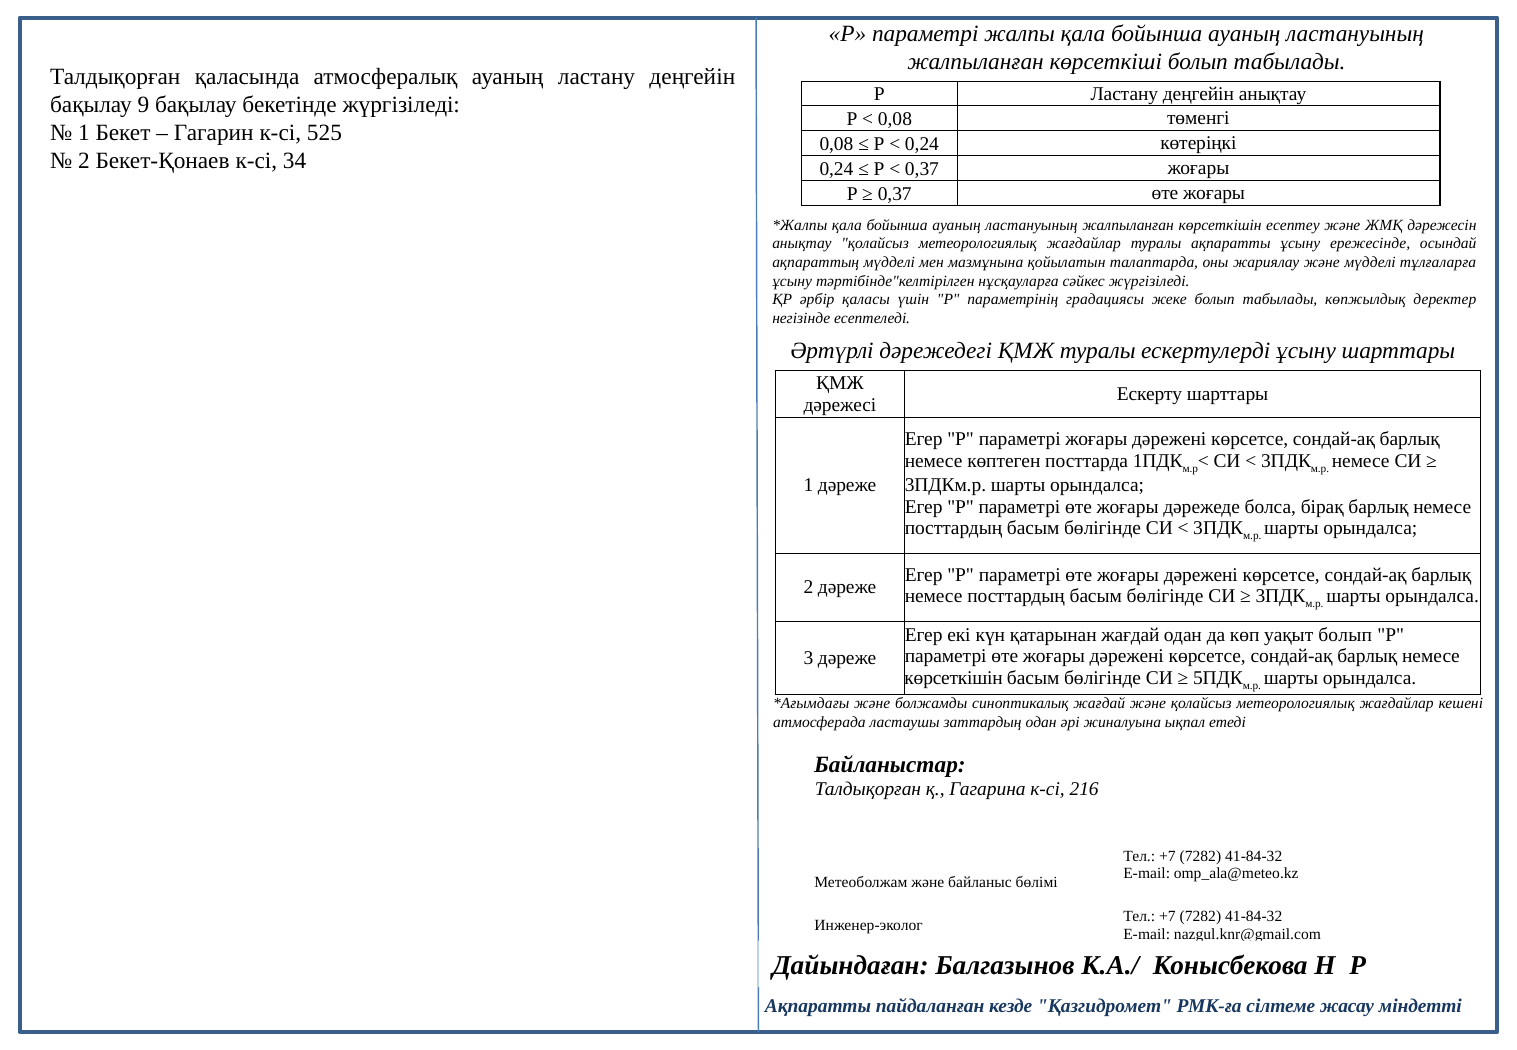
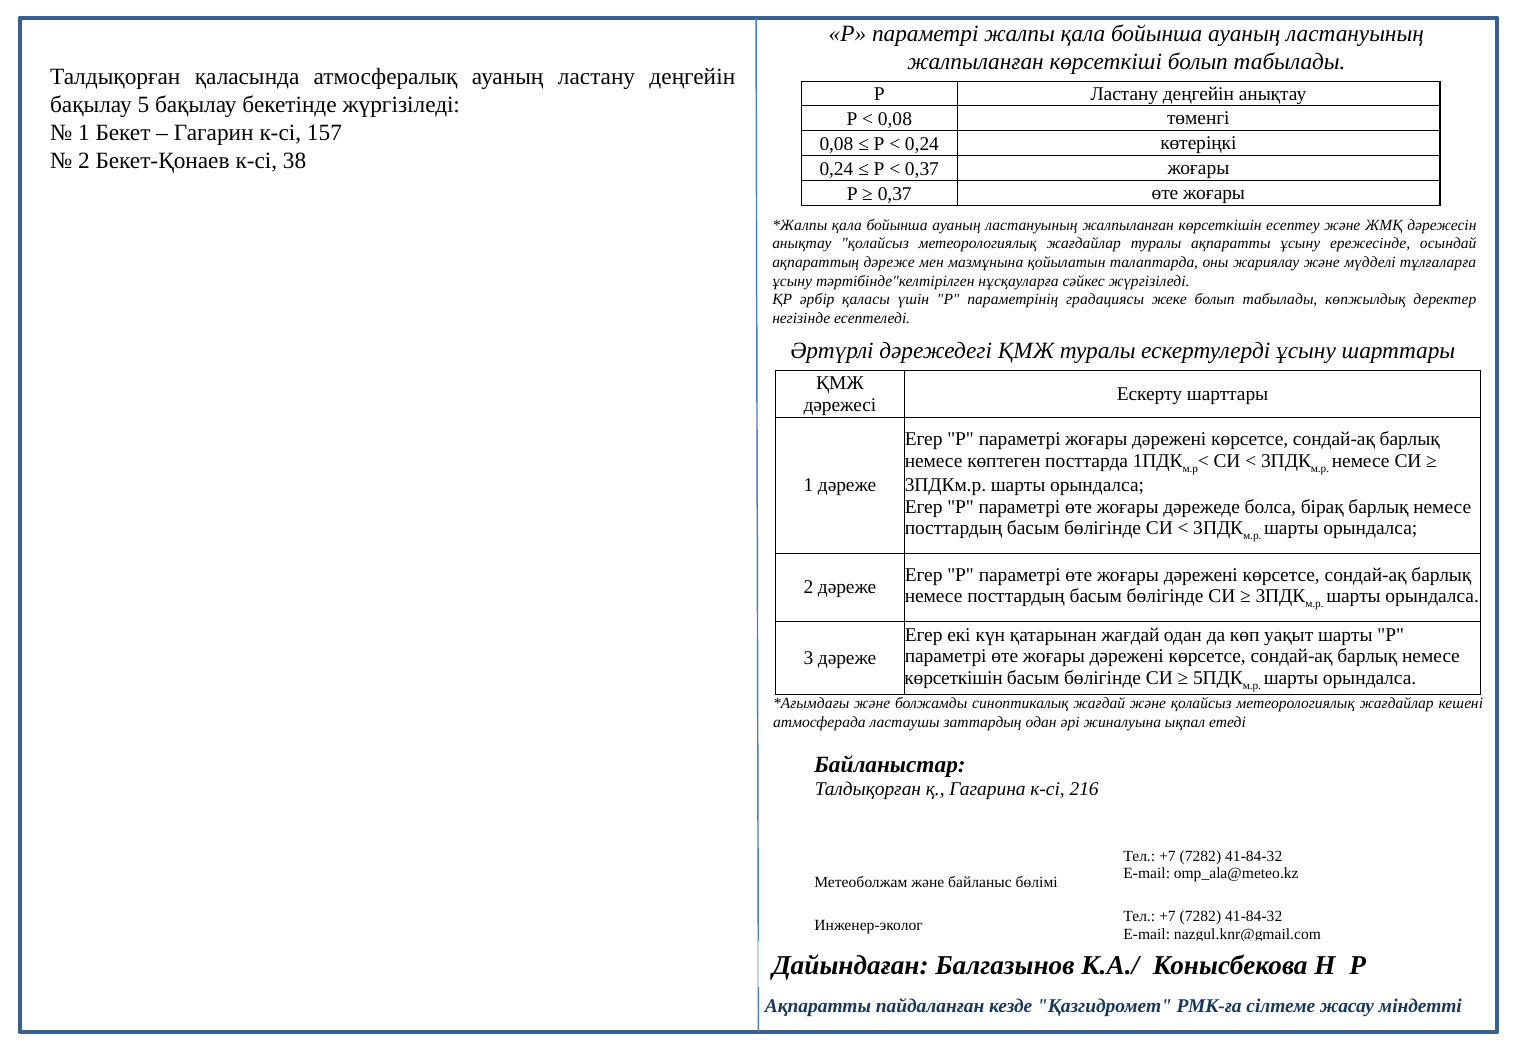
9: 9 -> 5
525: 525 -> 157
34: 34 -> 38
ақпараттың мүдделі: мүдделі -> дәреже
уақыт болып: болып -> шарты
